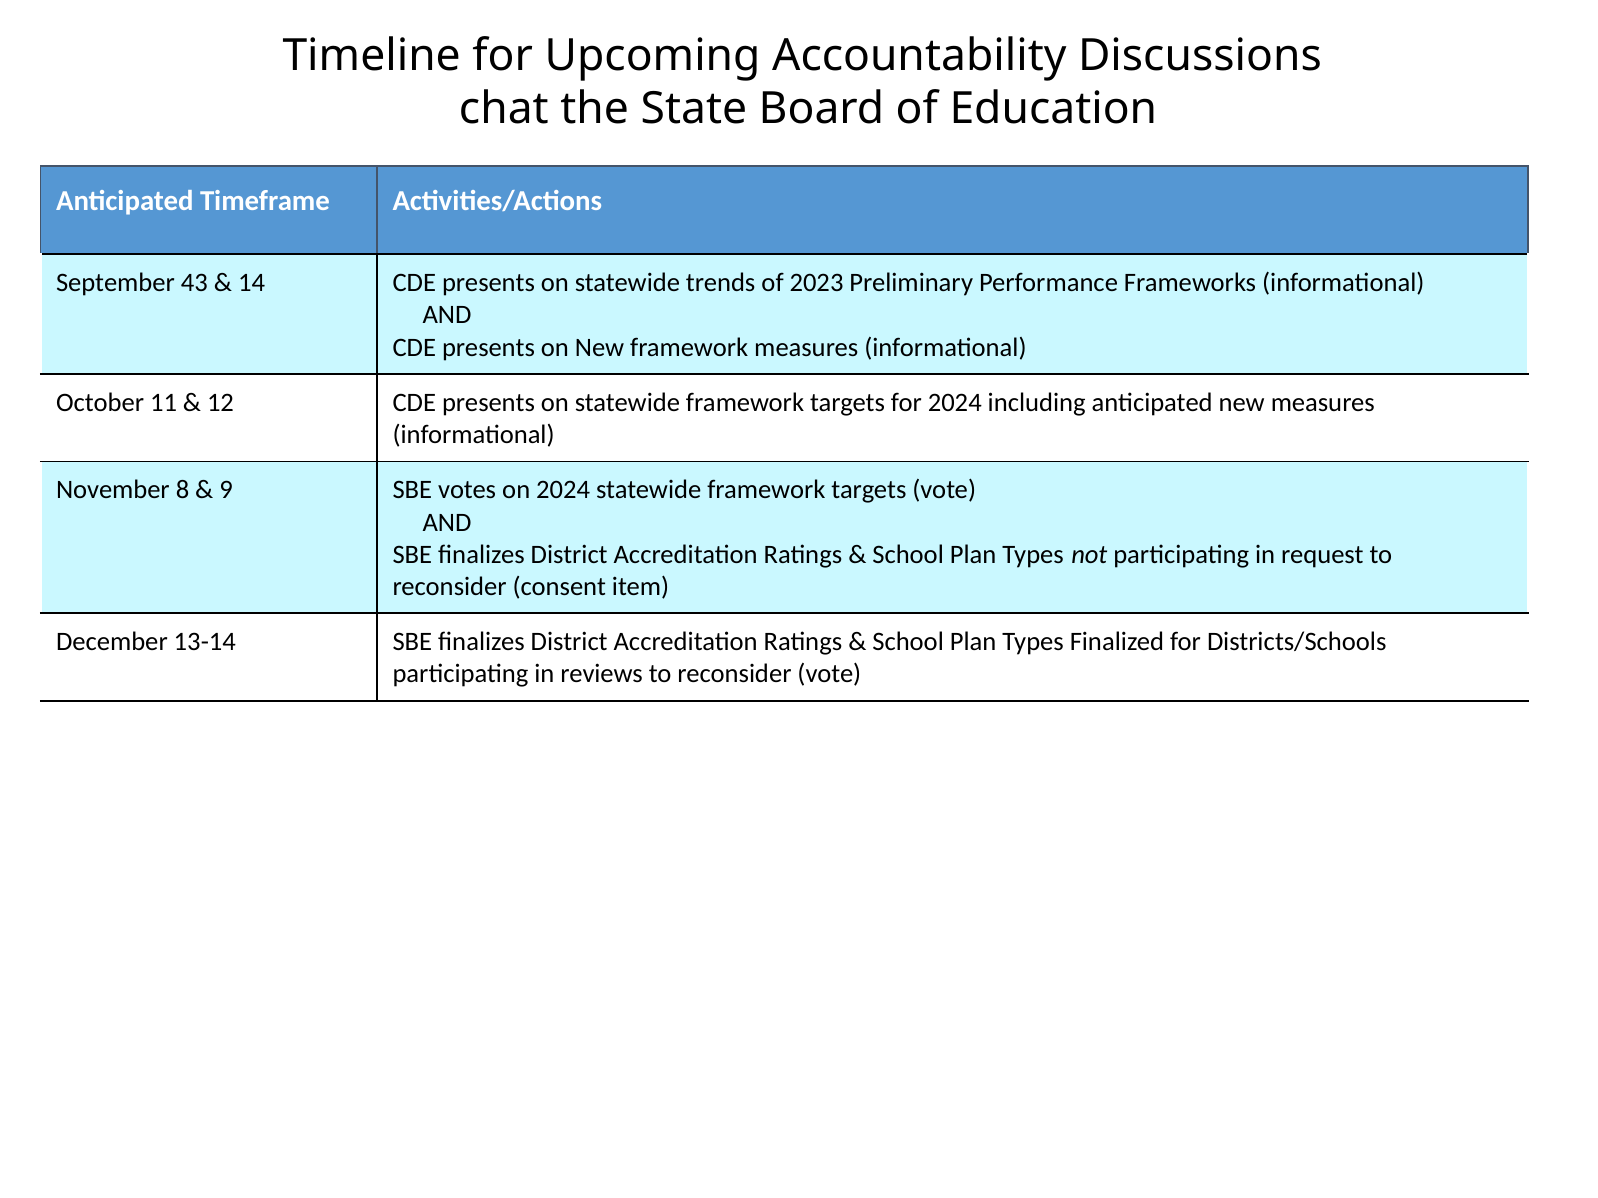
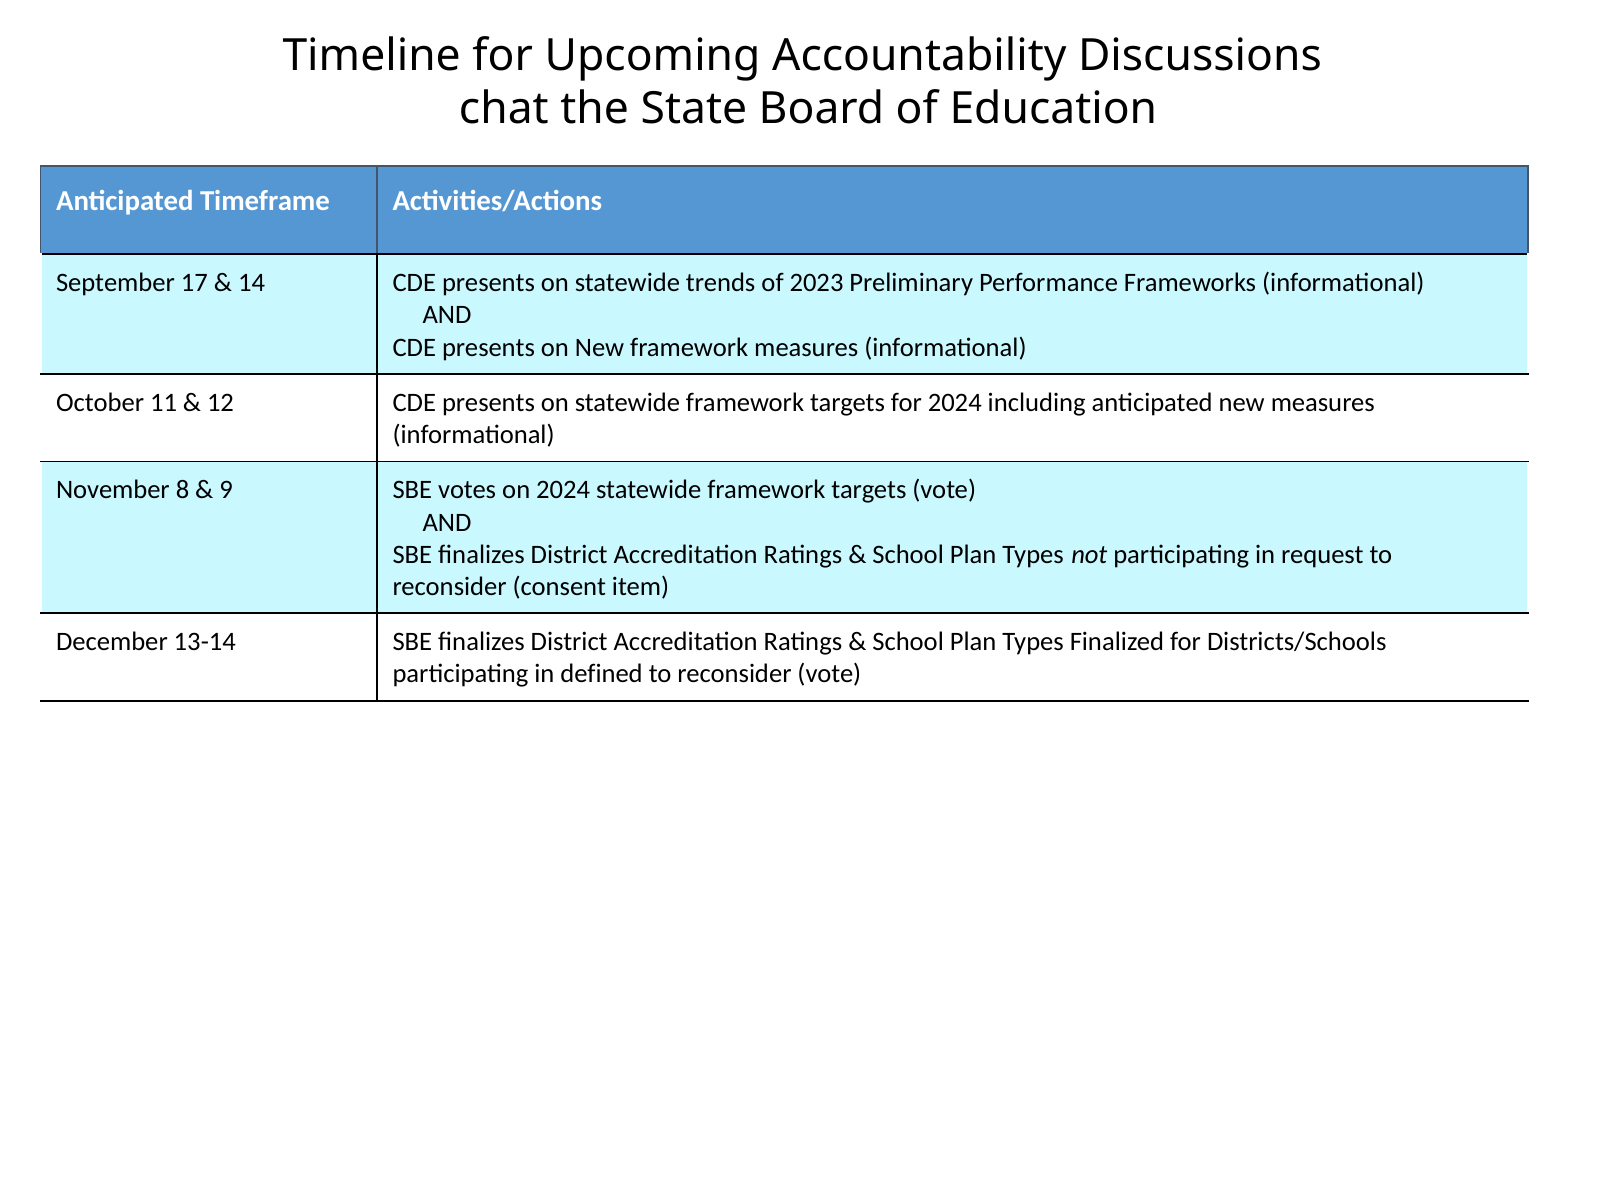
43: 43 -> 17
reviews: reviews -> defined
